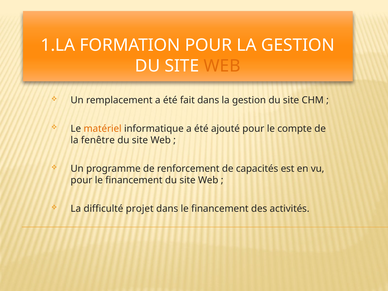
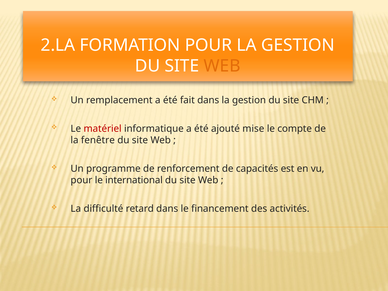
1.LA: 1.LA -> 2.LA
matériel colour: orange -> red
ajouté pour: pour -> mise
pour le financement: financement -> international
projet: projet -> retard
